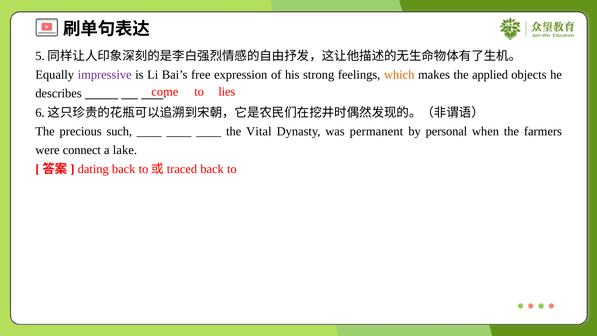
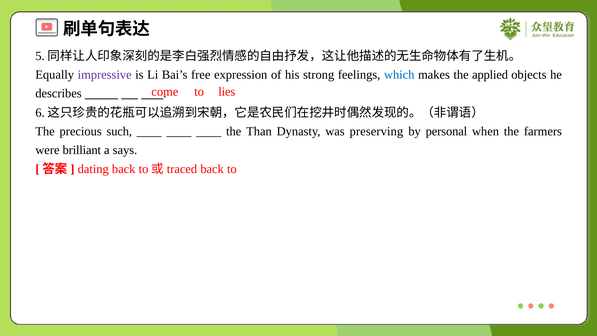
which colour: orange -> blue
Vital: Vital -> Than
permanent: permanent -> preserving
connect: connect -> brilliant
lake: lake -> says
